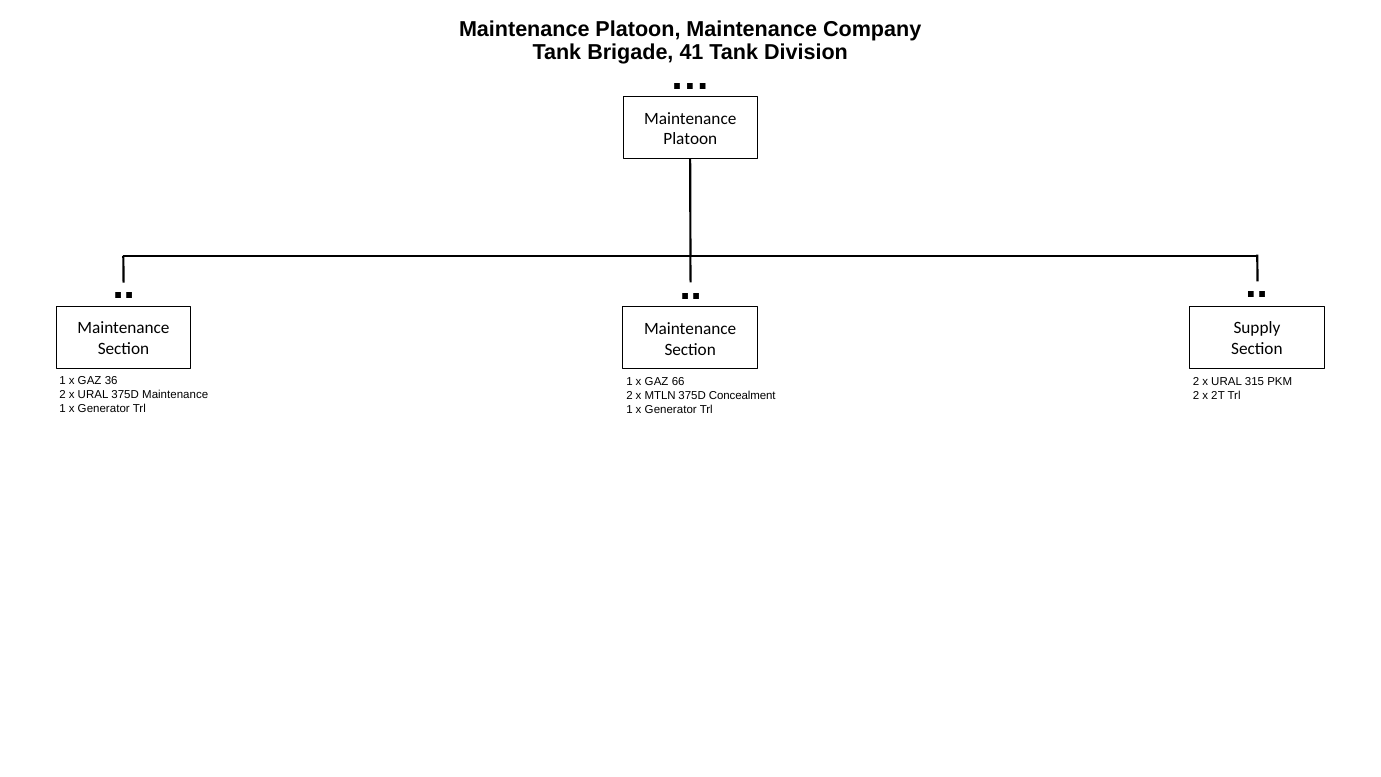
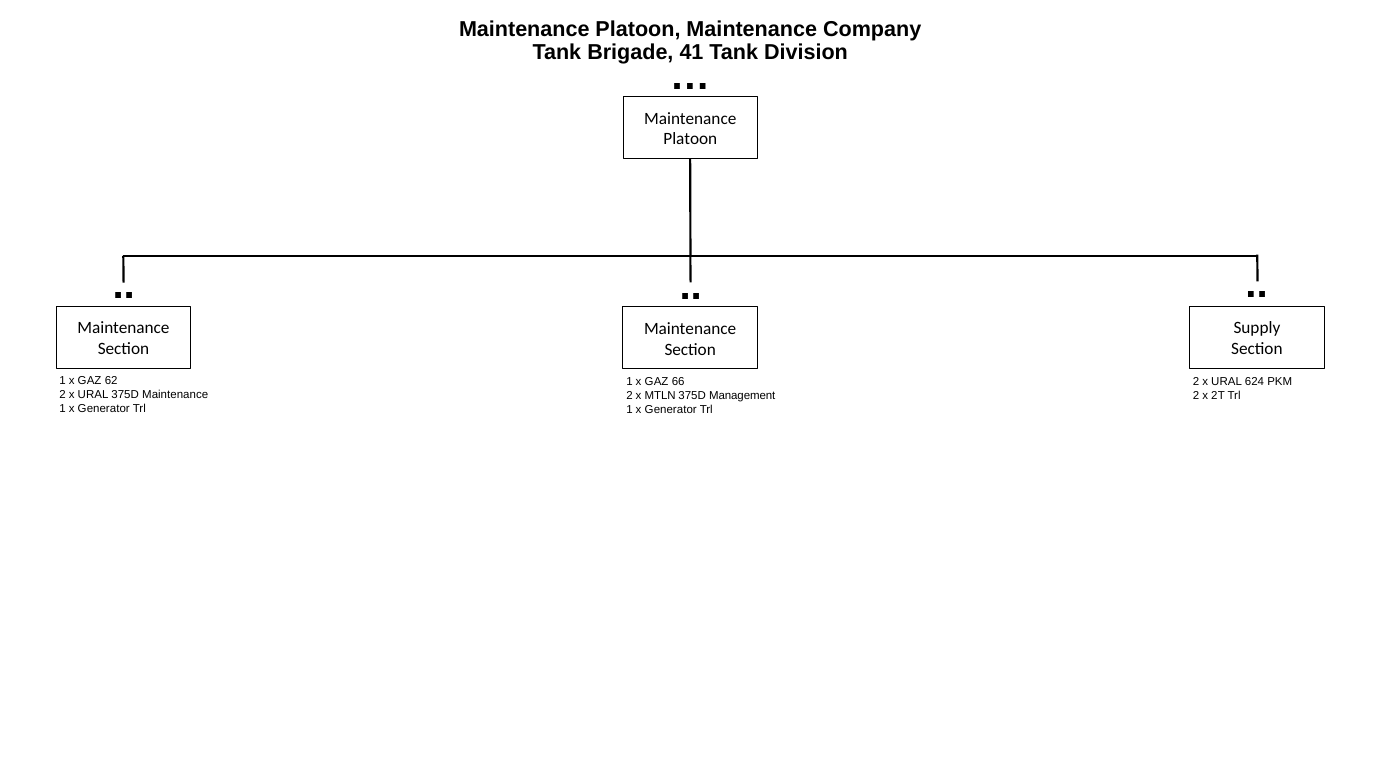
36: 36 -> 62
315: 315 -> 624
Concealment: Concealment -> Management
